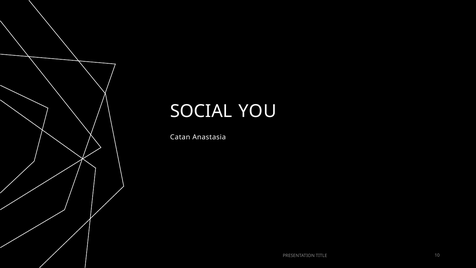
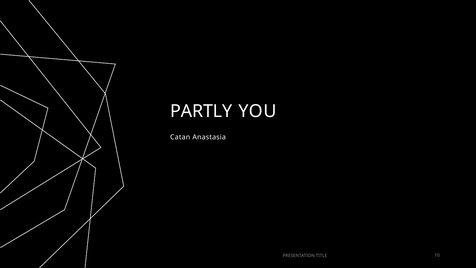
SOCIAL: SOCIAL -> PARTLY
